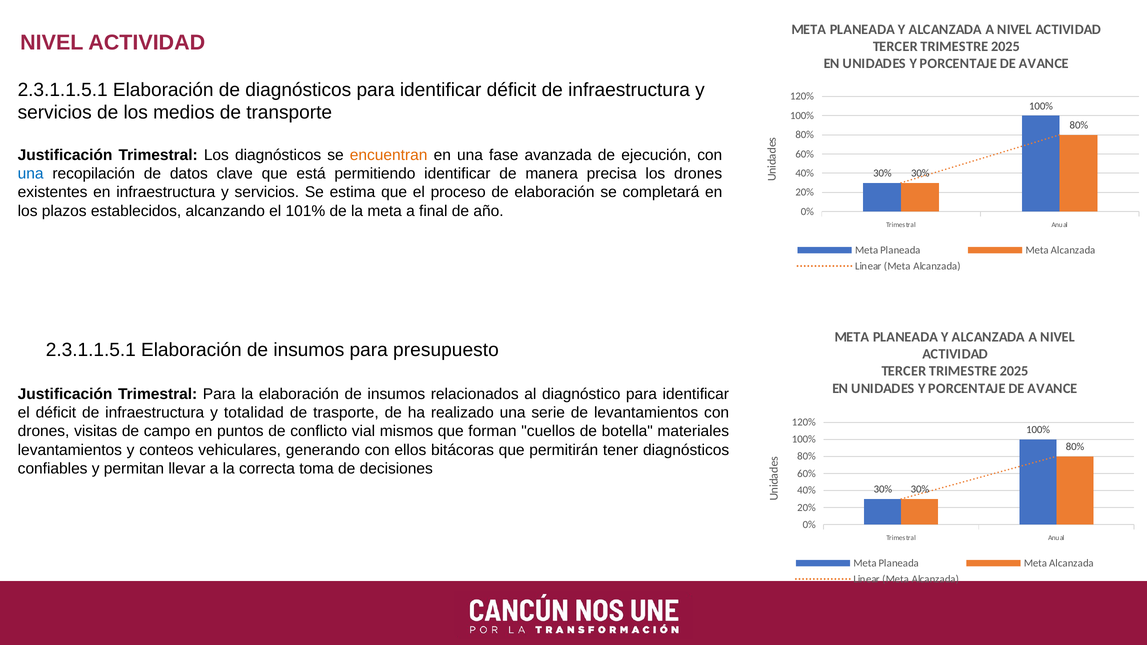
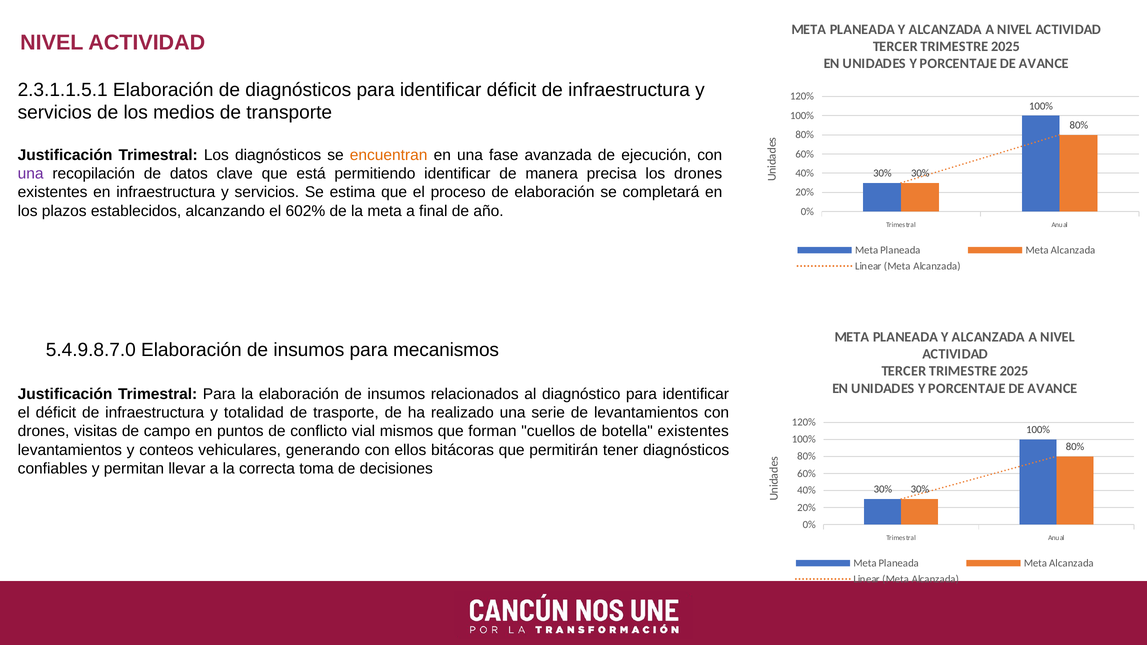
una at (31, 174) colour: blue -> purple
101%: 101% -> 602%
2.3.1.1.5.1 at (91, 350): 2.3.1.1.5.1 -> 5.4.9.8.7.0
presupuesto: presupuesto -> mecanismos
botella materiales: materiales -> existentes
